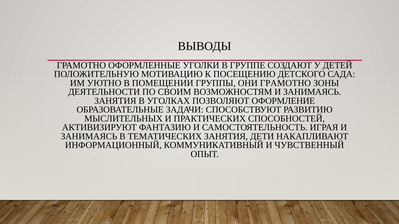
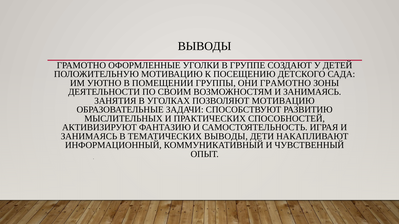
ПОЗВОЛЯЮТ ОФОРМЛЕНИЕ: ОФОРМЛЕНИЕ -> МОТИВАЦИЮ
ТЕМАТИЧЕСКИХ ЗАНЯТИЯ: ЗАНЯТИЯ -> ВЫВОДЫ
